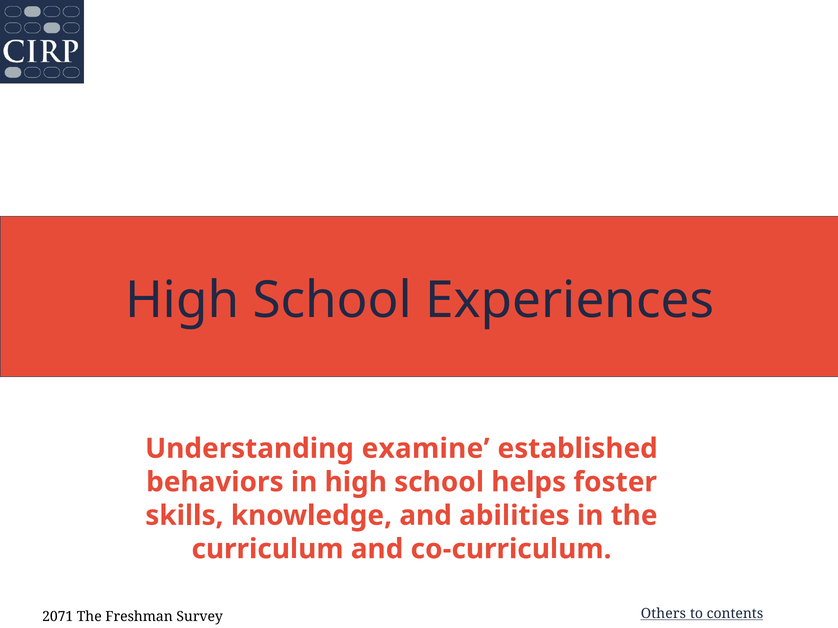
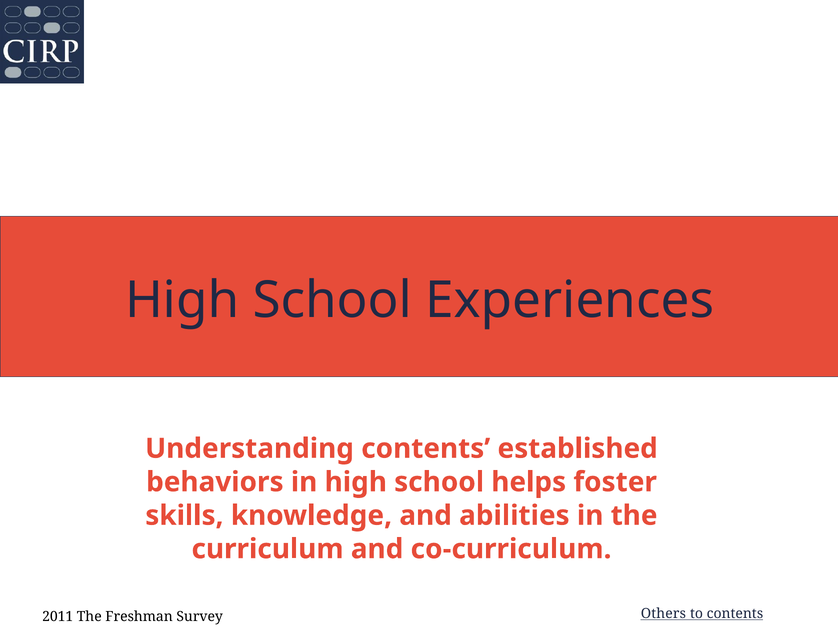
Understanding examine: examine -> contents
2071: 2071 -> 2011
